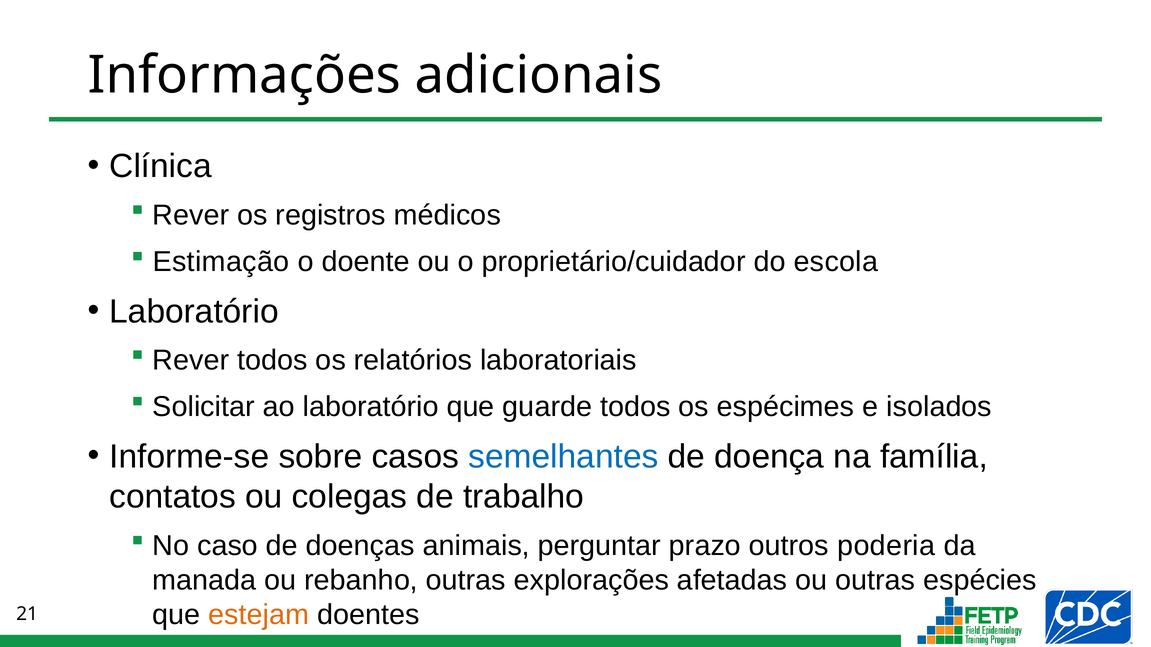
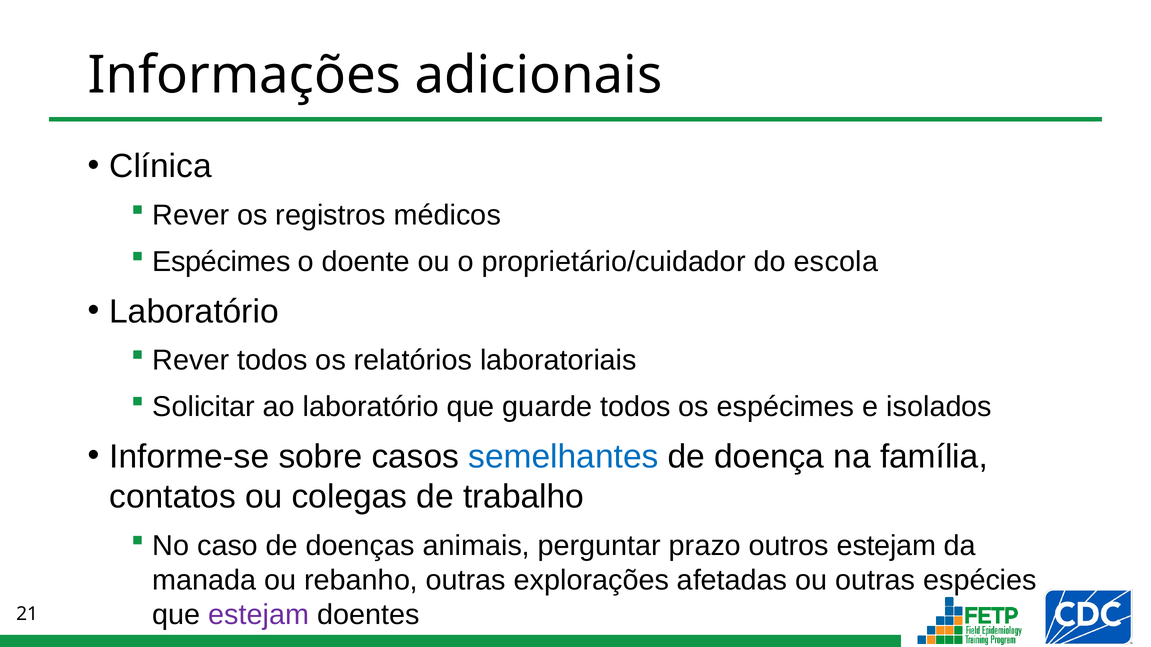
Estimação at (221, 262): Estimação -> Espécimes
outros poderia: poderia -> estejam
estejam at (259, 615) colour: orange -> purple
